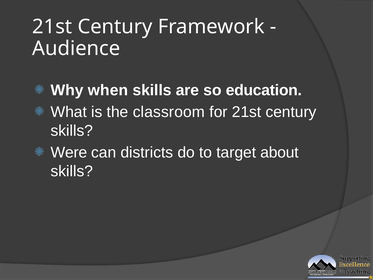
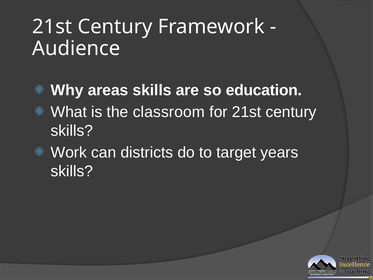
when: when -> areas
Were: Were -> Work
about: about -> years
